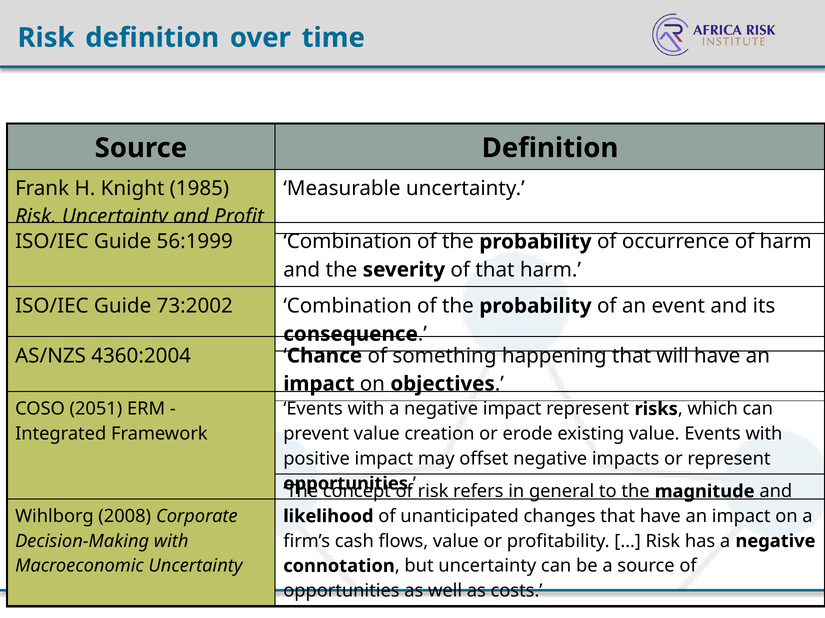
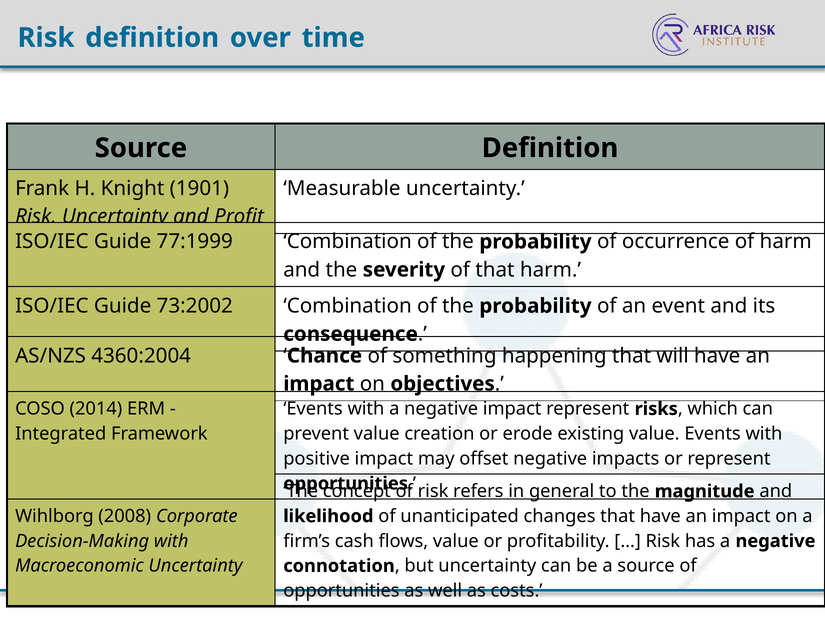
1985: 1985 -> 1901
56:1999: 56:1999 -> 77:1999
2051: 2051 -> 2014
